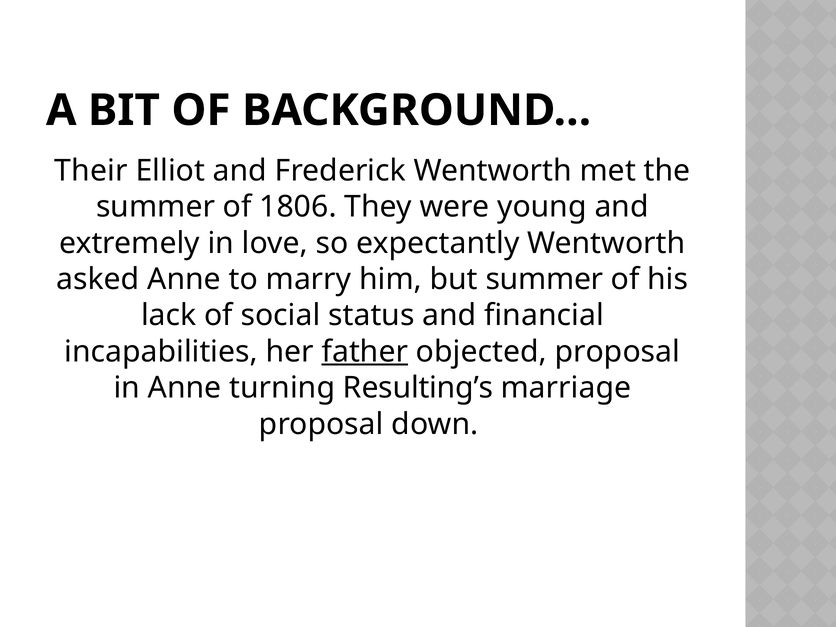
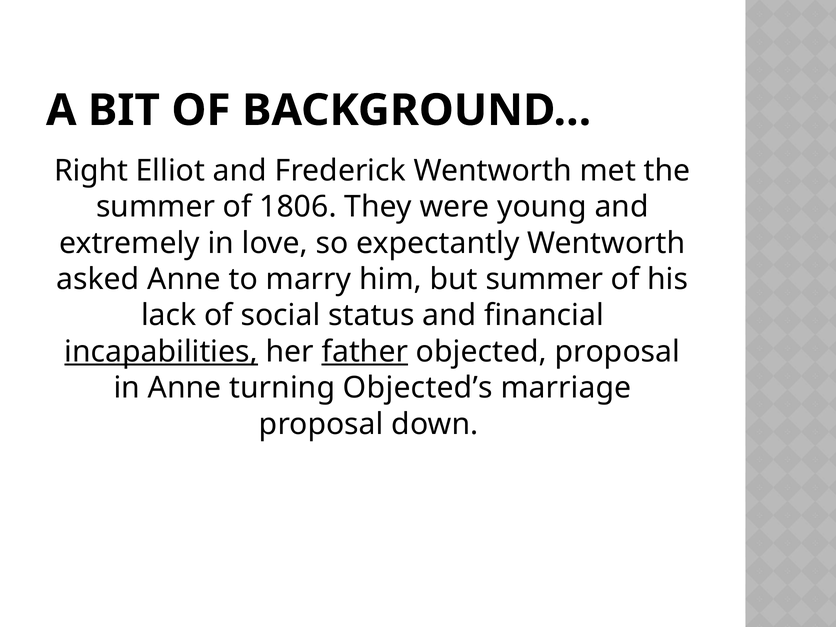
Their: Their -> Right
incapabilities underline: none -> present
Resulting’s: Resulting’s -> Objected’s
